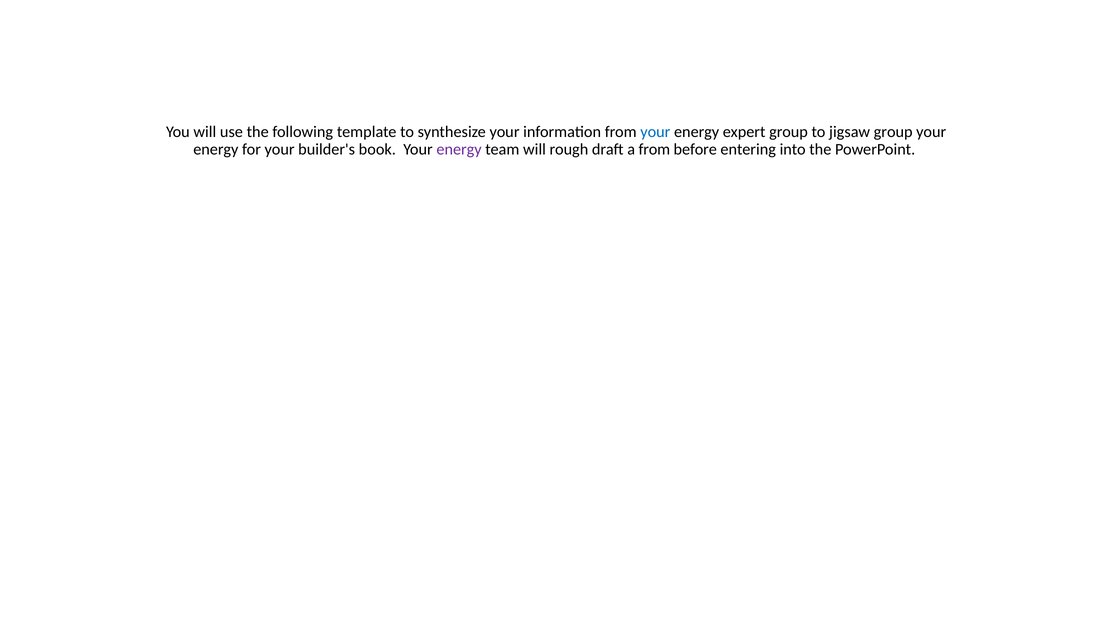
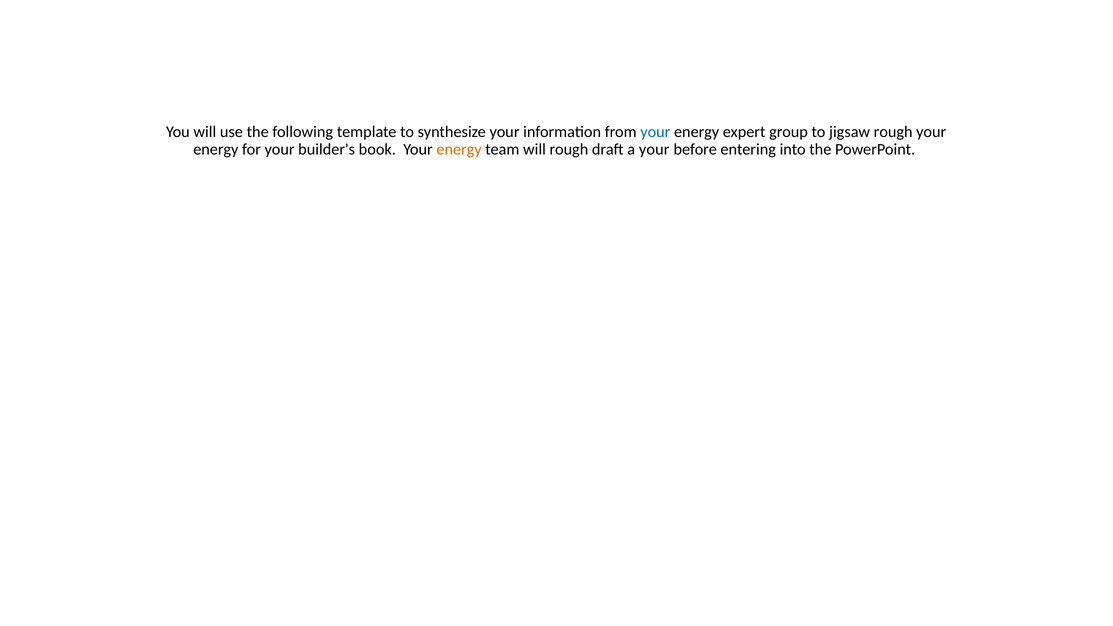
jigsaw group: group -> rough
energy at (459, 149) colour: purple -> orange
a from: from -> your
